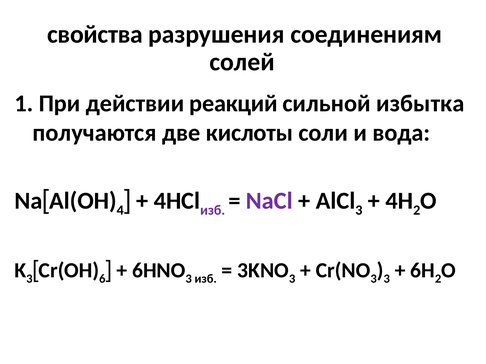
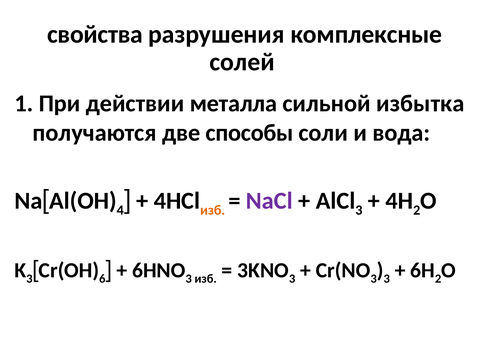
соединениям: соединениям -> комплексные
реакций: реакций -> металла
кислоты: кислоты -> способы
изб at (213, 210) colour: purple -> orange
